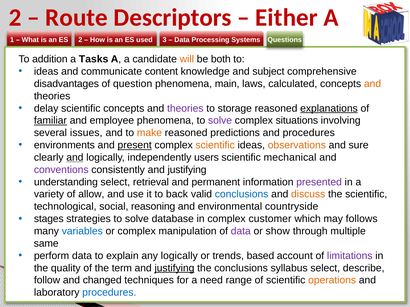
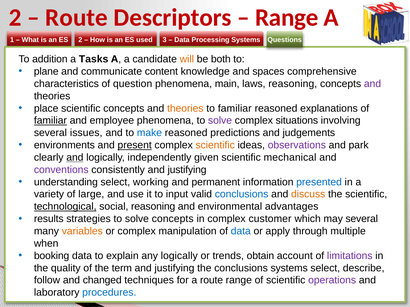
Either at (287, 18): Either -> Range
ideas at (46, 72): ideas -> plane
subject: subject -> spaces
disadvantages: disadvantages -> characteristics
laws calculated: calculated -> reasoning
and at (373, 84) colour: orange -> purple
delay: delay -> place
theories at (185, 108) colour: purple -> orange
to storage: storage -> familiar
explanations underline: present -> none
make colour: orange -> blue
and procedures: procedures -> judgements
observations colour: orange -> purple
sure: sure -> park
users: users -> given
retrieval: retrieval -> working
presented colour: purple -> blue
allow: allow -> large
back: back -> input
technological underline: none -> present
countryside: countryside -> advantages
stages: stages -> results
solve database: database -> concepts
may follows: follows -> several
variables colour: blue -> orange
data at (241, 231) colour: purple -> blue
show: show -> apply
same: same -> when
perform: perform -> booking
based: based -> obtain
justifying at (174, 268) underline: present -> none
conclusions syllabus: syllabus -> systems
a need: need -> route
operations colour: orange -> purple
